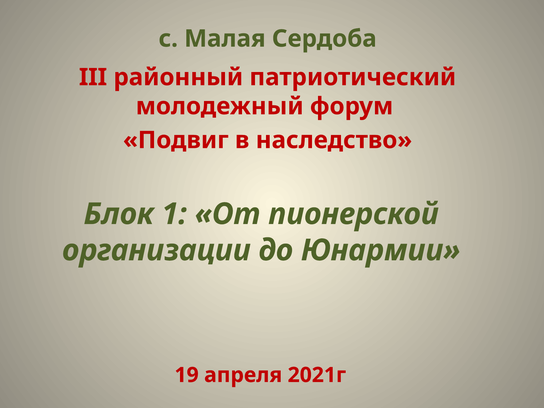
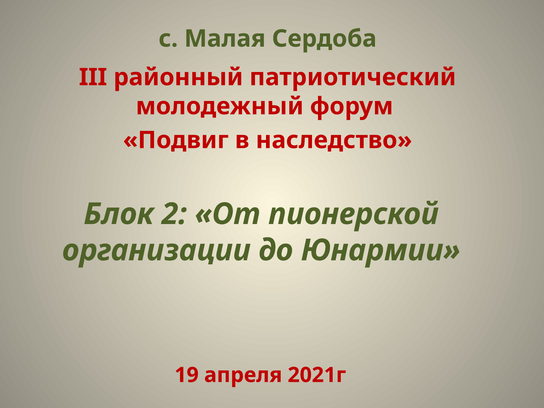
1: 1 -> 2
